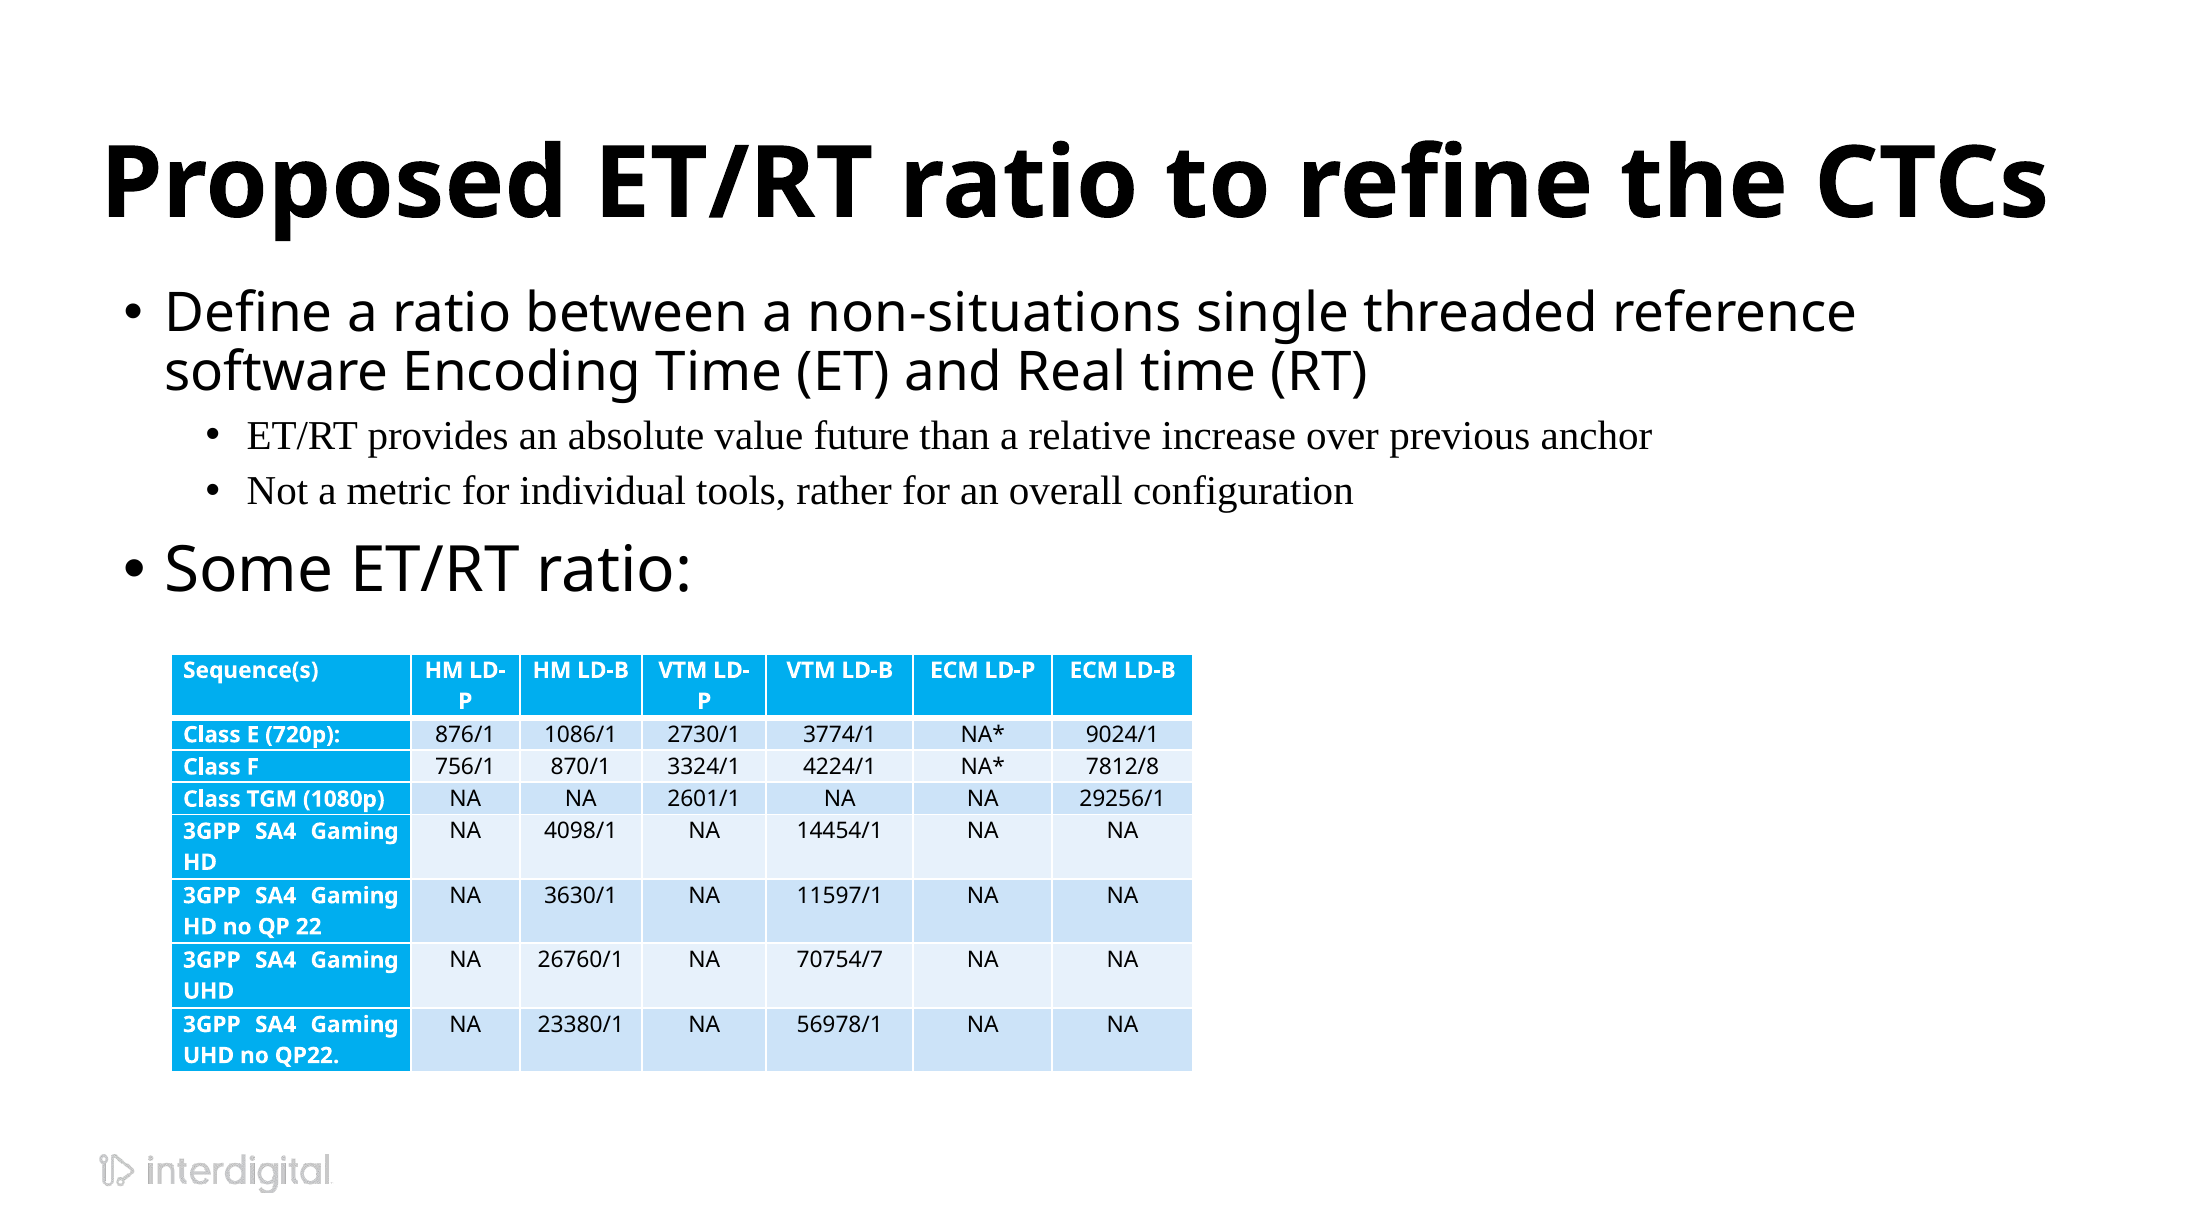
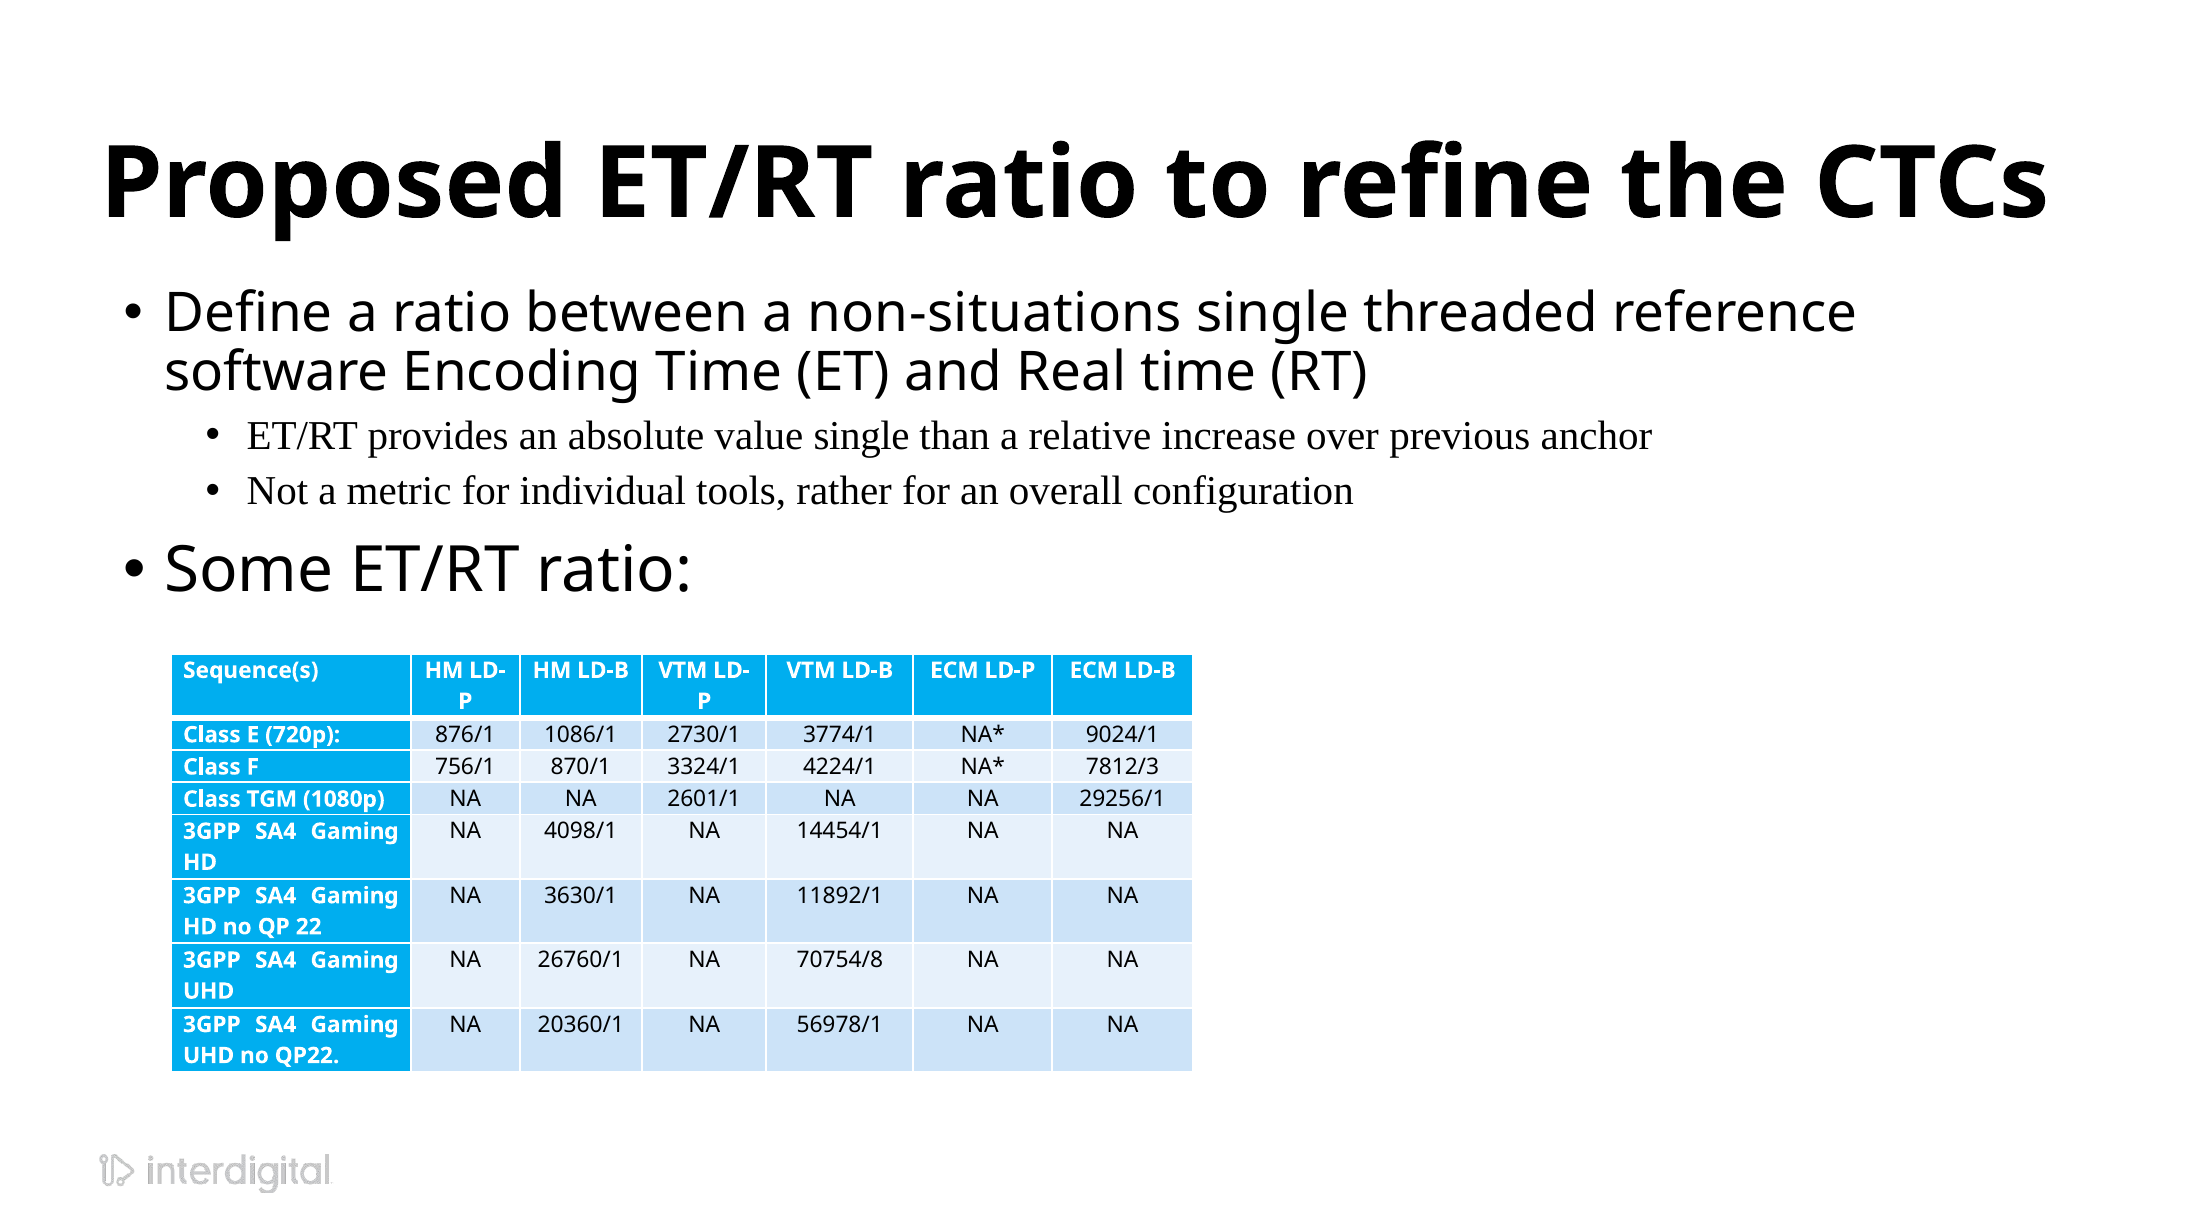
value future: future -> single
7812/8: 7812/8 -> 7812/3
11597/1: 11597/1 -> 11892/1
70754/7: 70754/7 -> 70754/8
23380/1: 23380/1 -> 20360/1
